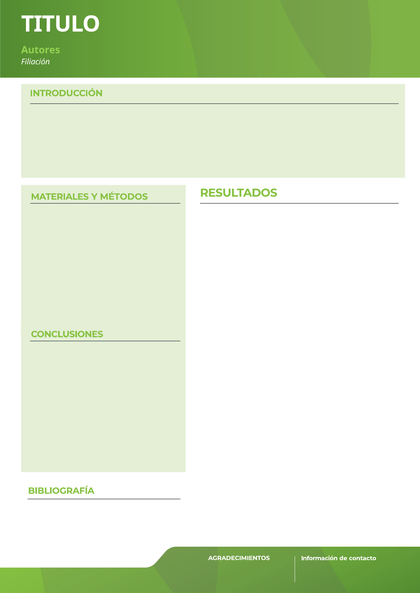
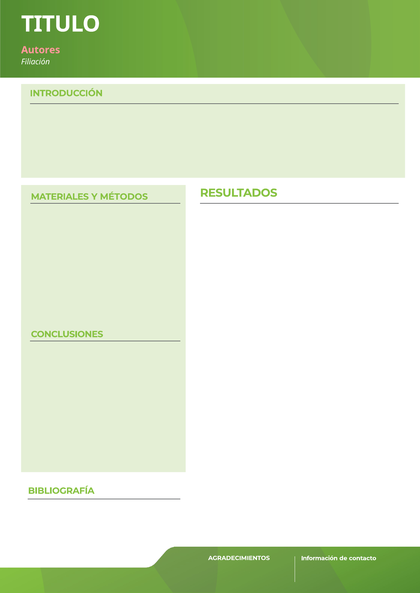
Autores colour: light green -> pink
